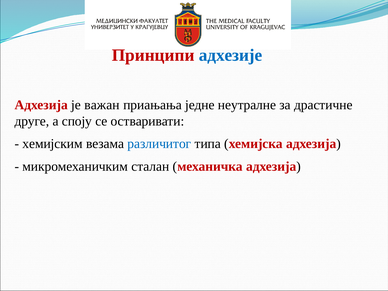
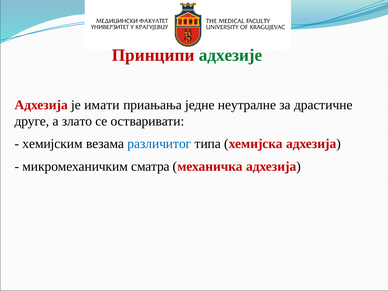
адхезије colour: blue -> green
важан: важан -> имати
споју: споју -> злато
сталан: сталан -> сматра
